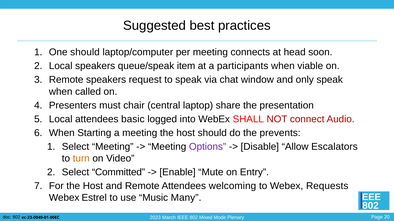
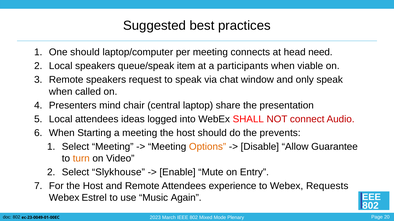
soon: soon -> need
must: must -> mind
basic: basic -> ideas
Options colour: purple -> orange
Escalators: Escalators -> Guarantee
Committed: Committed -> Slykhouse
welcoming: welcoming -> experience
Many: Many -> Again
